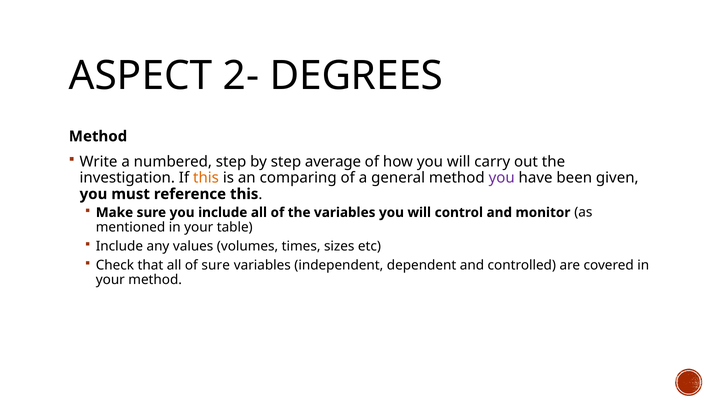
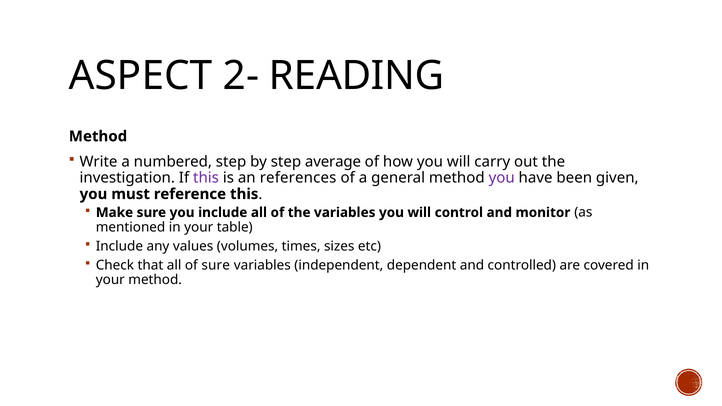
DEGREES: DEGREES -> READING
this at (206, 178) colour: orange -> purple
comparing: comparing -> references
